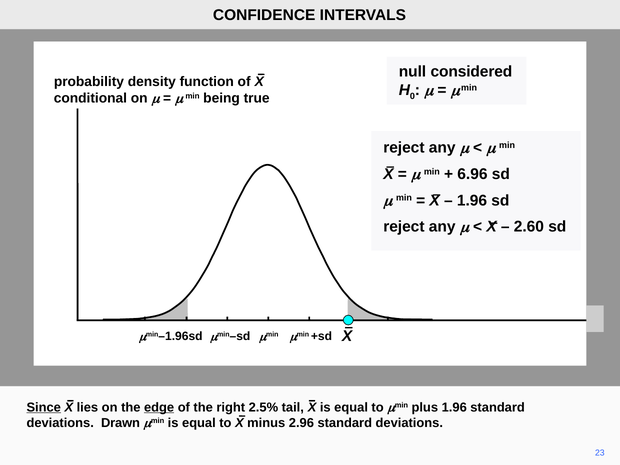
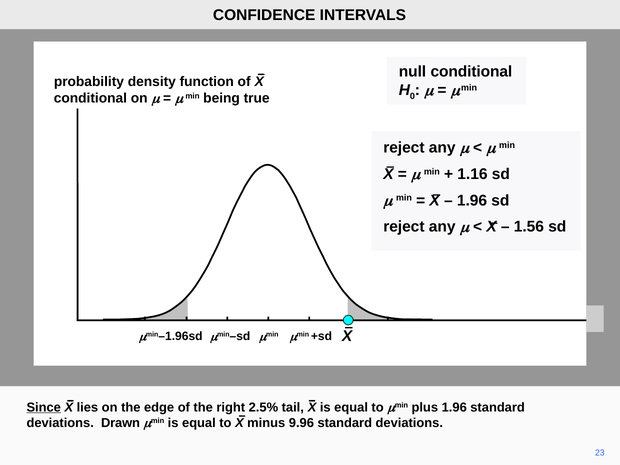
null considered: considered -> conditional
6.96: 6.96 -> 1.16
2.60: 2.60 -> 1.56
edge underline: present -> none
2.96: 2.96 -> 9.96
